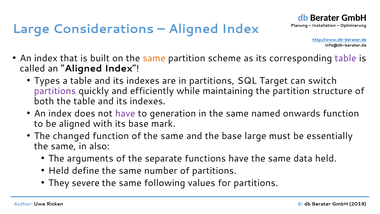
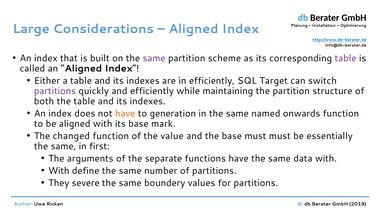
same at (154, 58) colour: orange -> purple
Types: Types -> Either
in partitions: partitions -> efficiently
have at (125, 113) colour: purple -> orange
of the same: same -> value
base large: large -> must
also: also -> first
data held: held -> with
Held at (59, 170): Held -> With
following: following -> boundery
